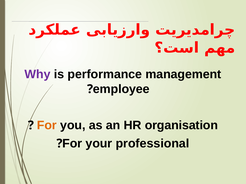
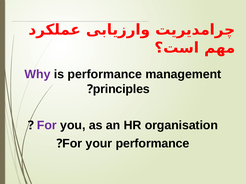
employee: employee -> principles
For at (47, 126) colour: orange -> purple
your professional: professional -> performance
